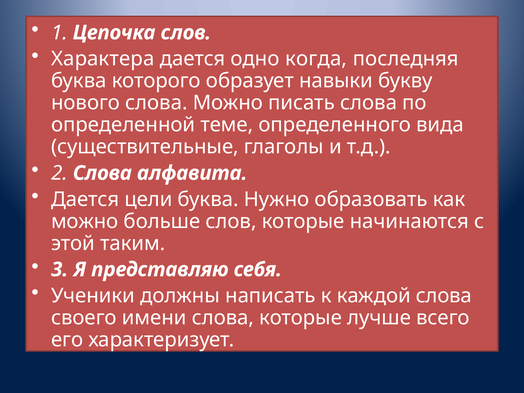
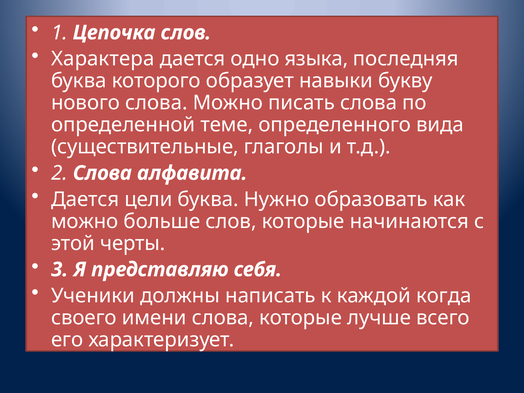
когда: когда -> языка
таким: таким -> черты
каждой слова: слова -> когда
